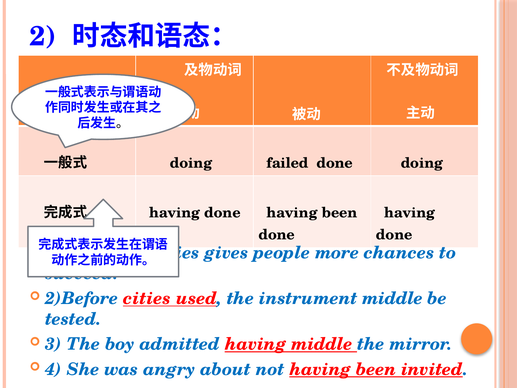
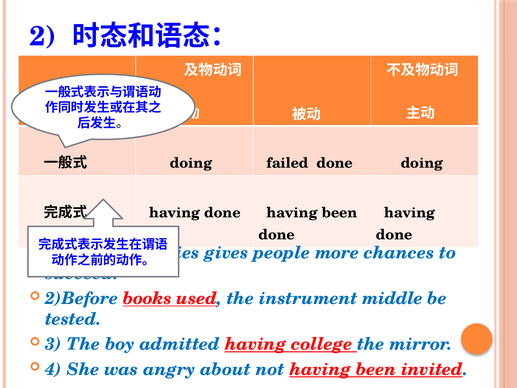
2)Before cities: cities -> books
having middle: middle -> college
